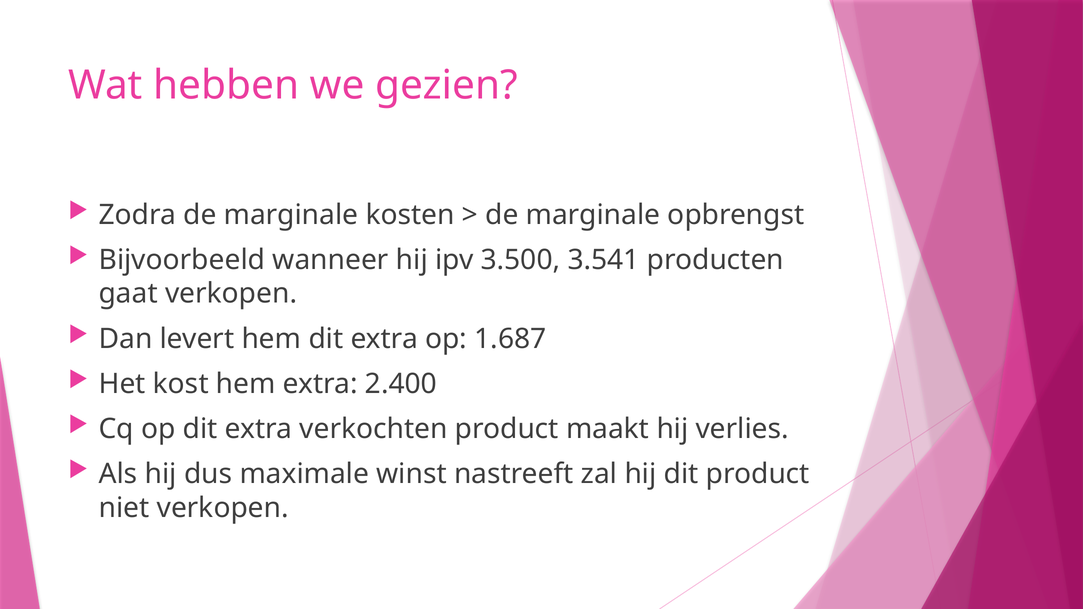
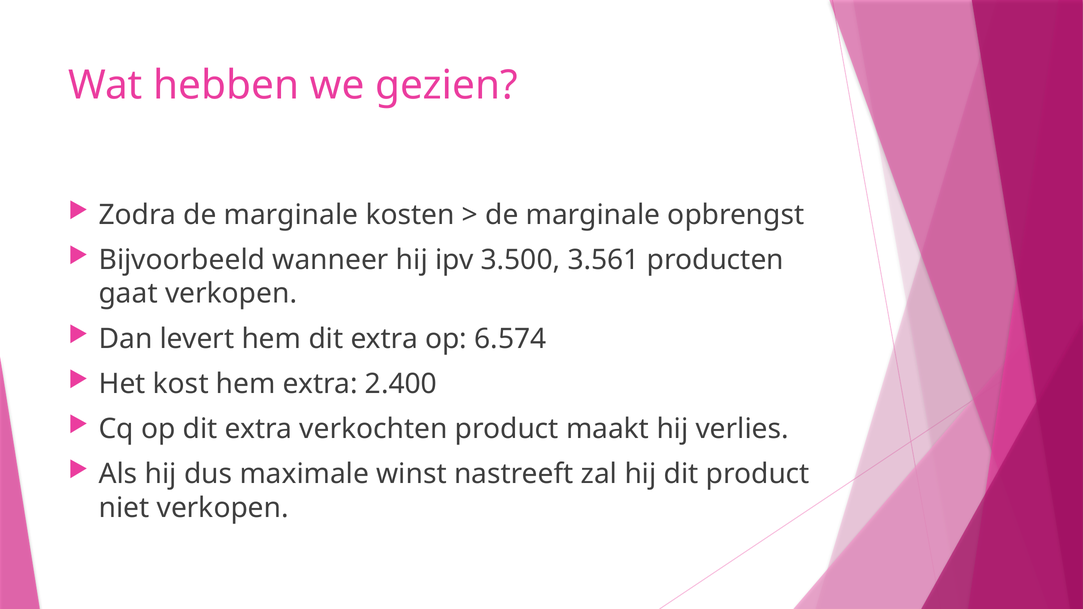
3.541: 3.541 -> 3.561
1.687: 1.687 -> 6.574
